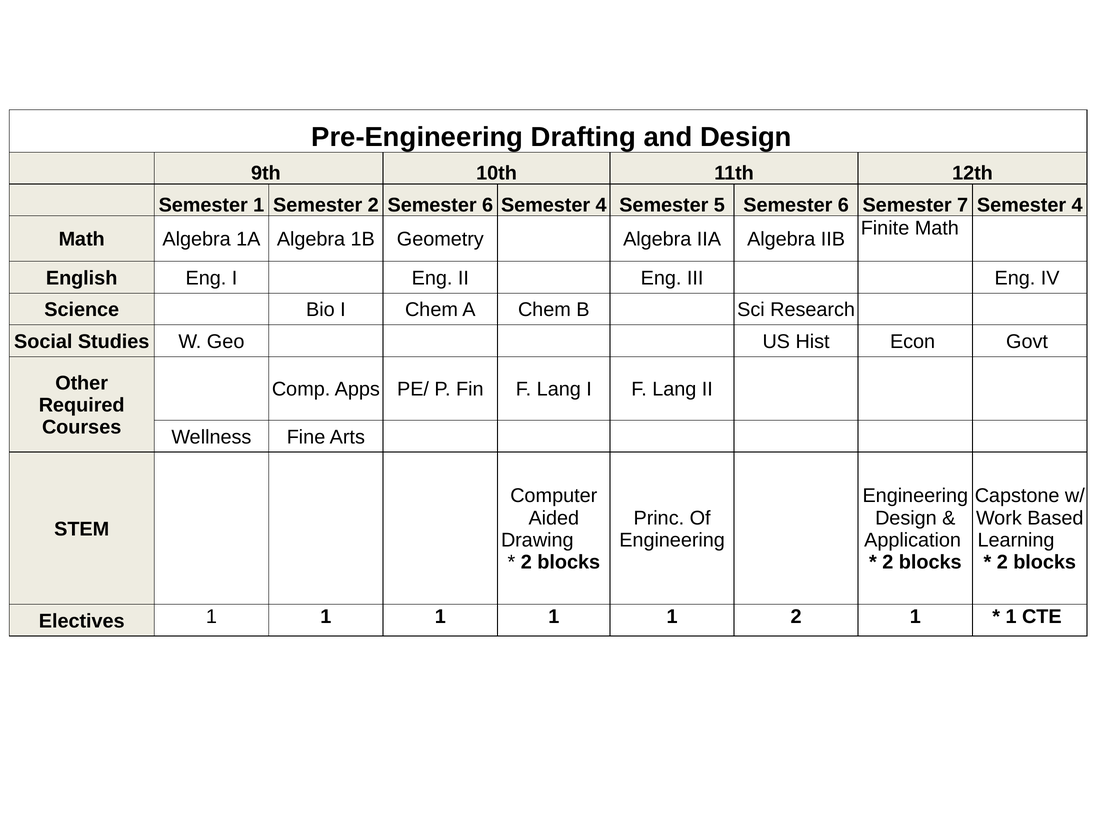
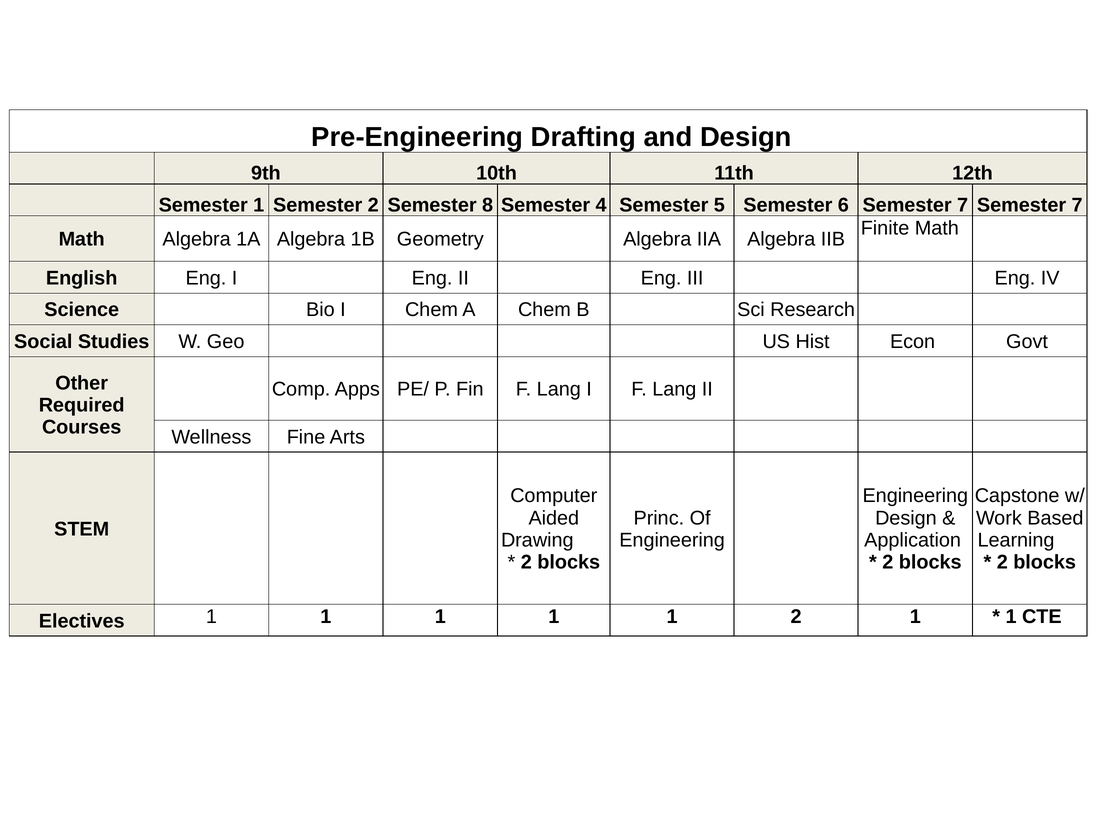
2 Semester 6: 6 -> 8
7 Semester 4: 4 -> 7
